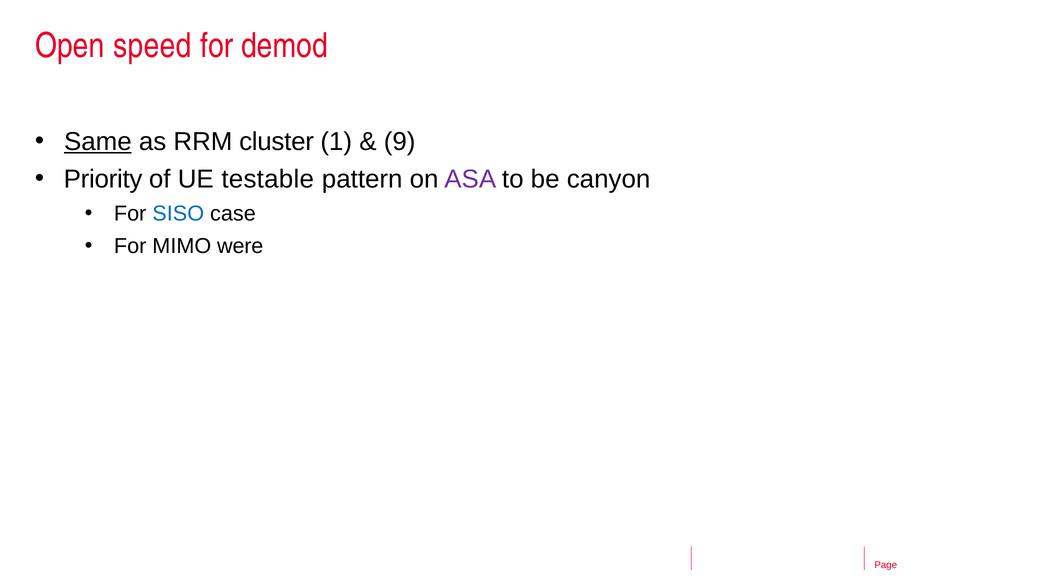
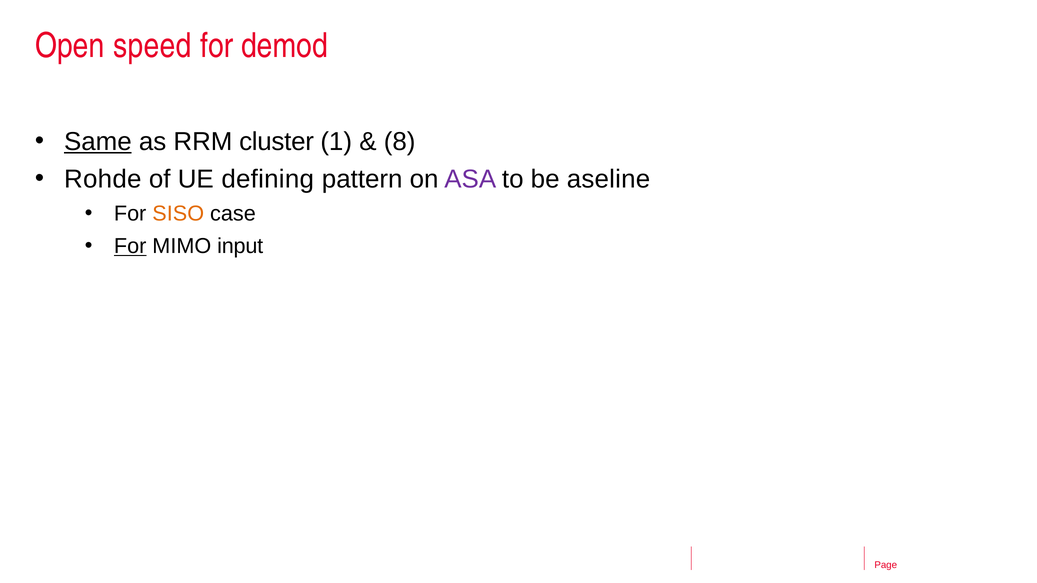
9: 9 -> 8
Priority: Priority -> Rohde
testable: testable -> defining
canyon: canyon -> aseline
SISO colour: blue -> orange
For at (130, 246) underline: none -> present
were: were -> input
